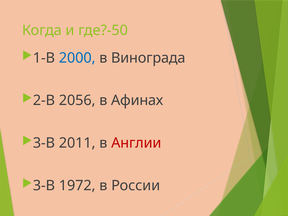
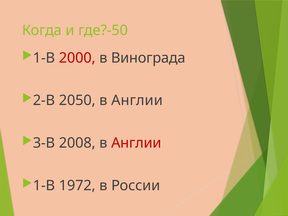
2000 colour: blue -> red
2056: 2056 -> 2050
Афинах at (137, 100): Афинах -> Англии
2011: 2011 -> 2008
3-В at (44, 186): 3-В -> 1-В
